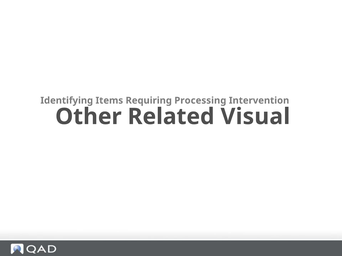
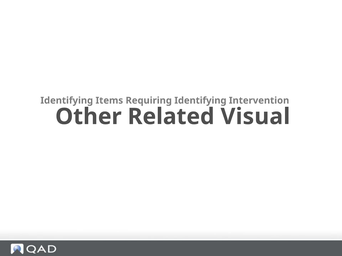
Requiring Processing: Processing -> Identifying
